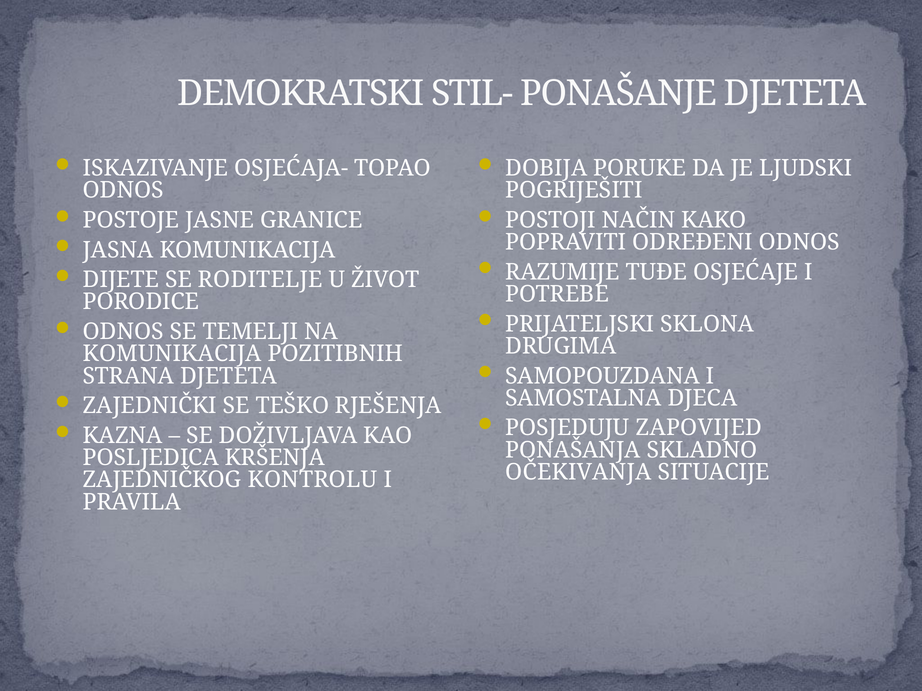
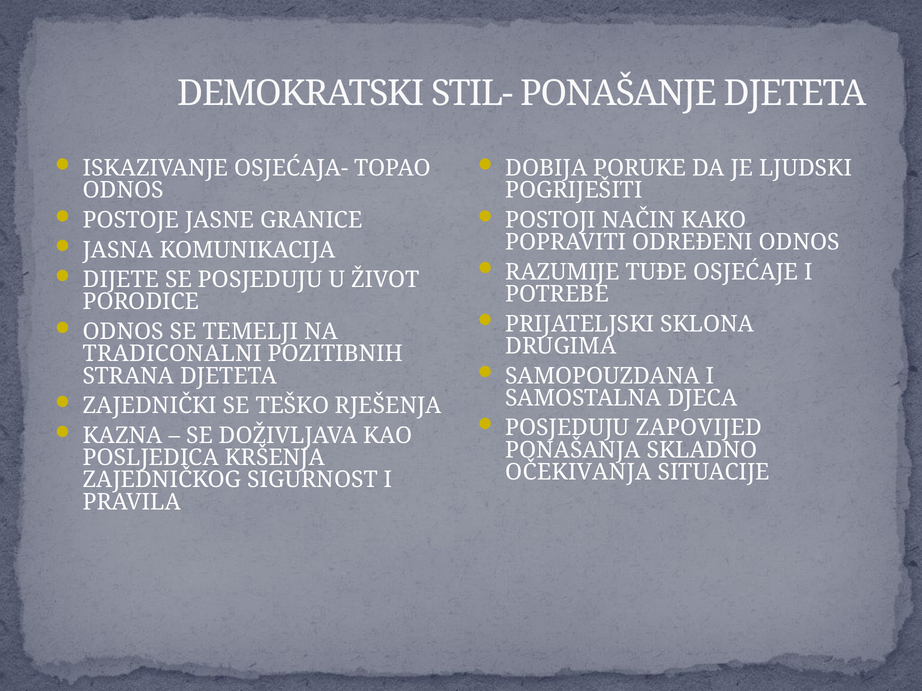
SE RODITELJE: RODITELJE -> POSJEDUJU
KOMUNIKACIJA at (172, 354): KOMUNIKACIJA -> TRADICONALNI
KONTROLU: KONTROLU -> SIGURNOST
